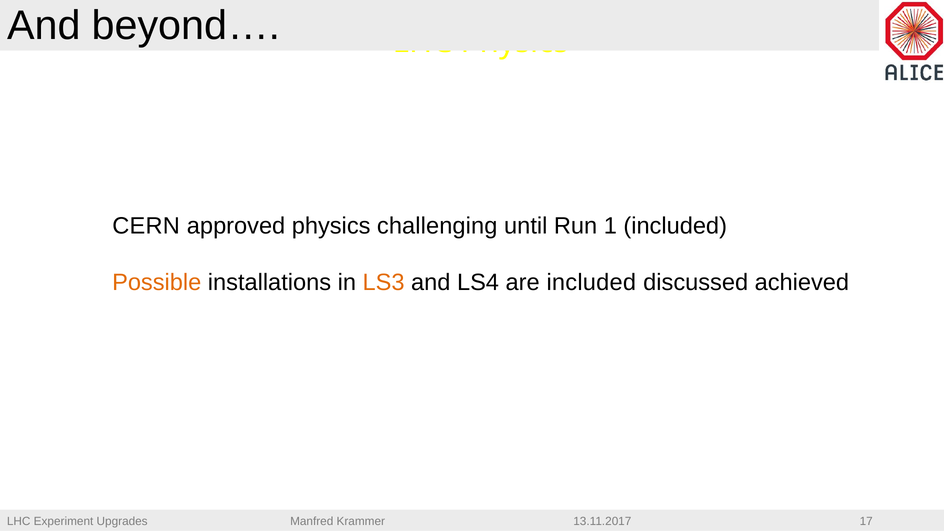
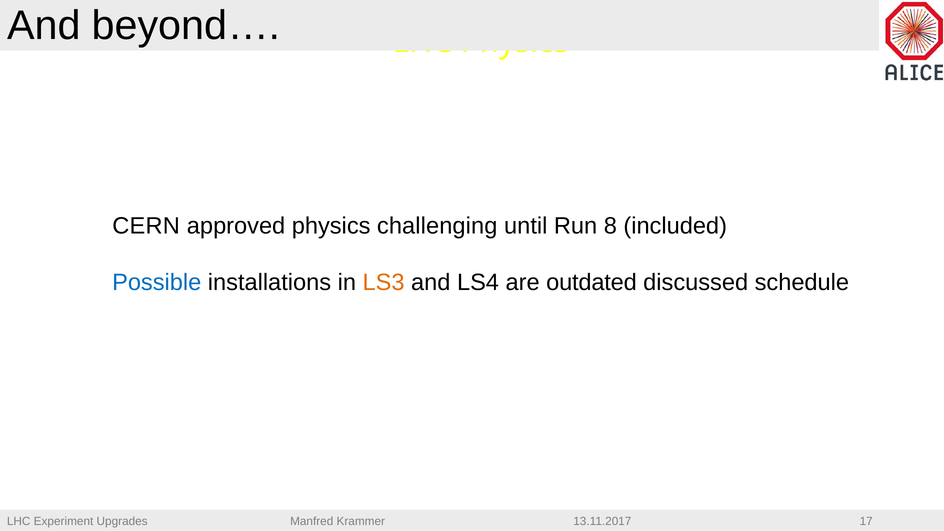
1: 1 -> 8
Possible colour: orange -> blue
are included: included -> outdated
achieved: achieved -> schedule
